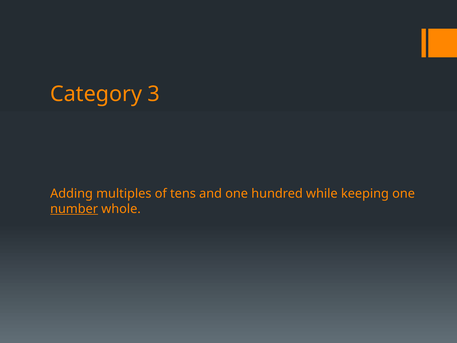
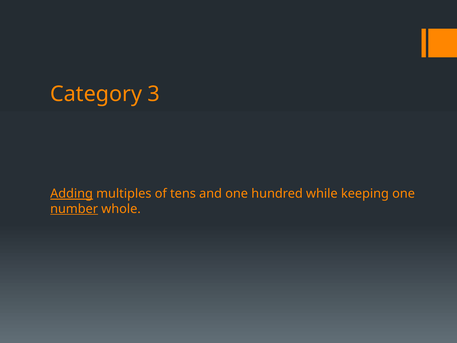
Adding underline: none -> present
